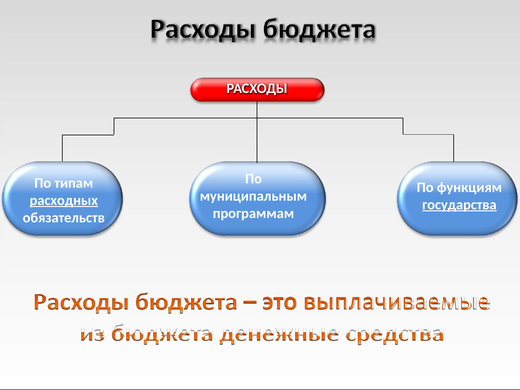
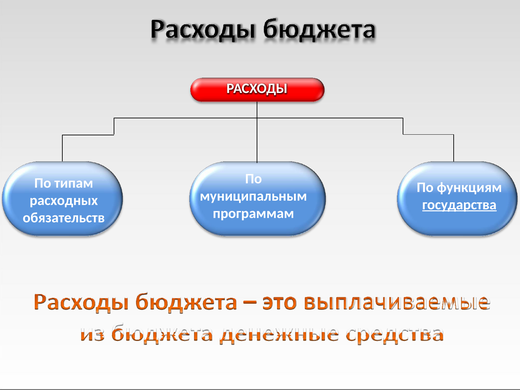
расходных underline: present -> none
